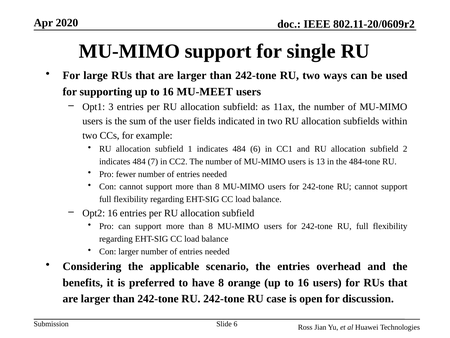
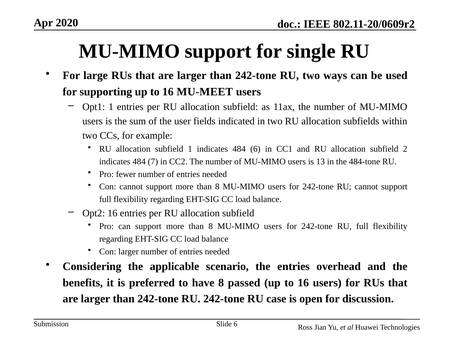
Opt1 3: 3 -> 1
orange: orange -> passed
